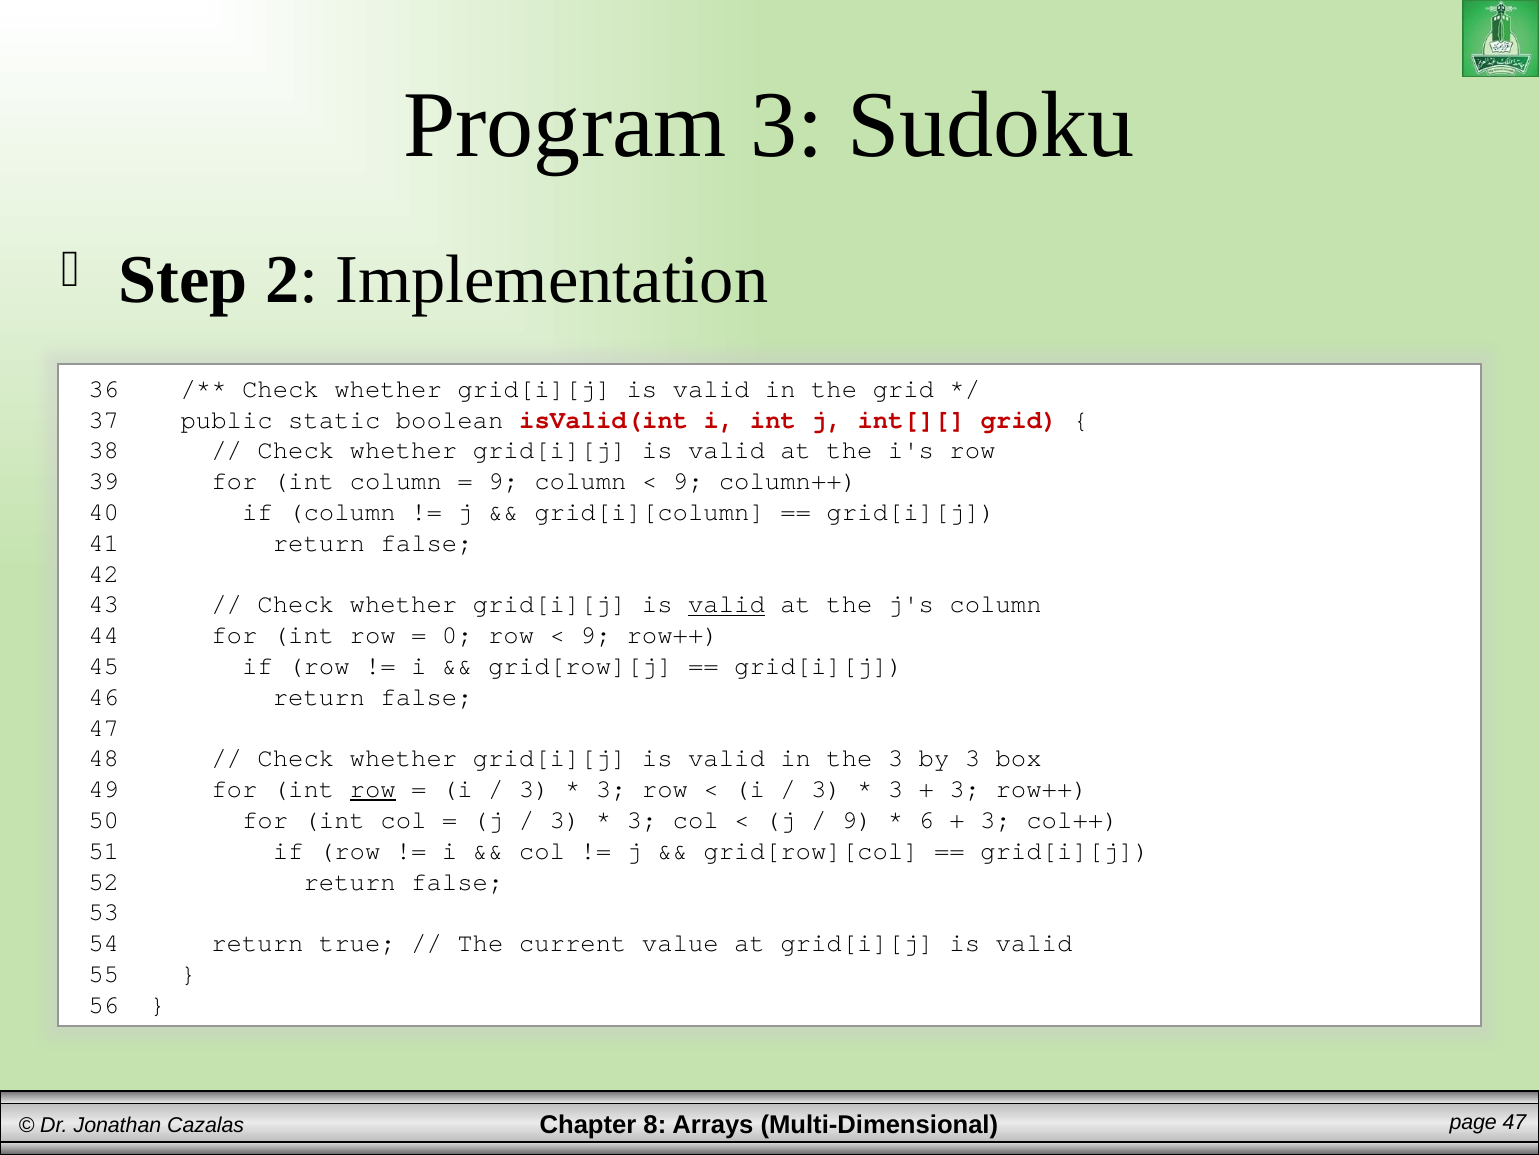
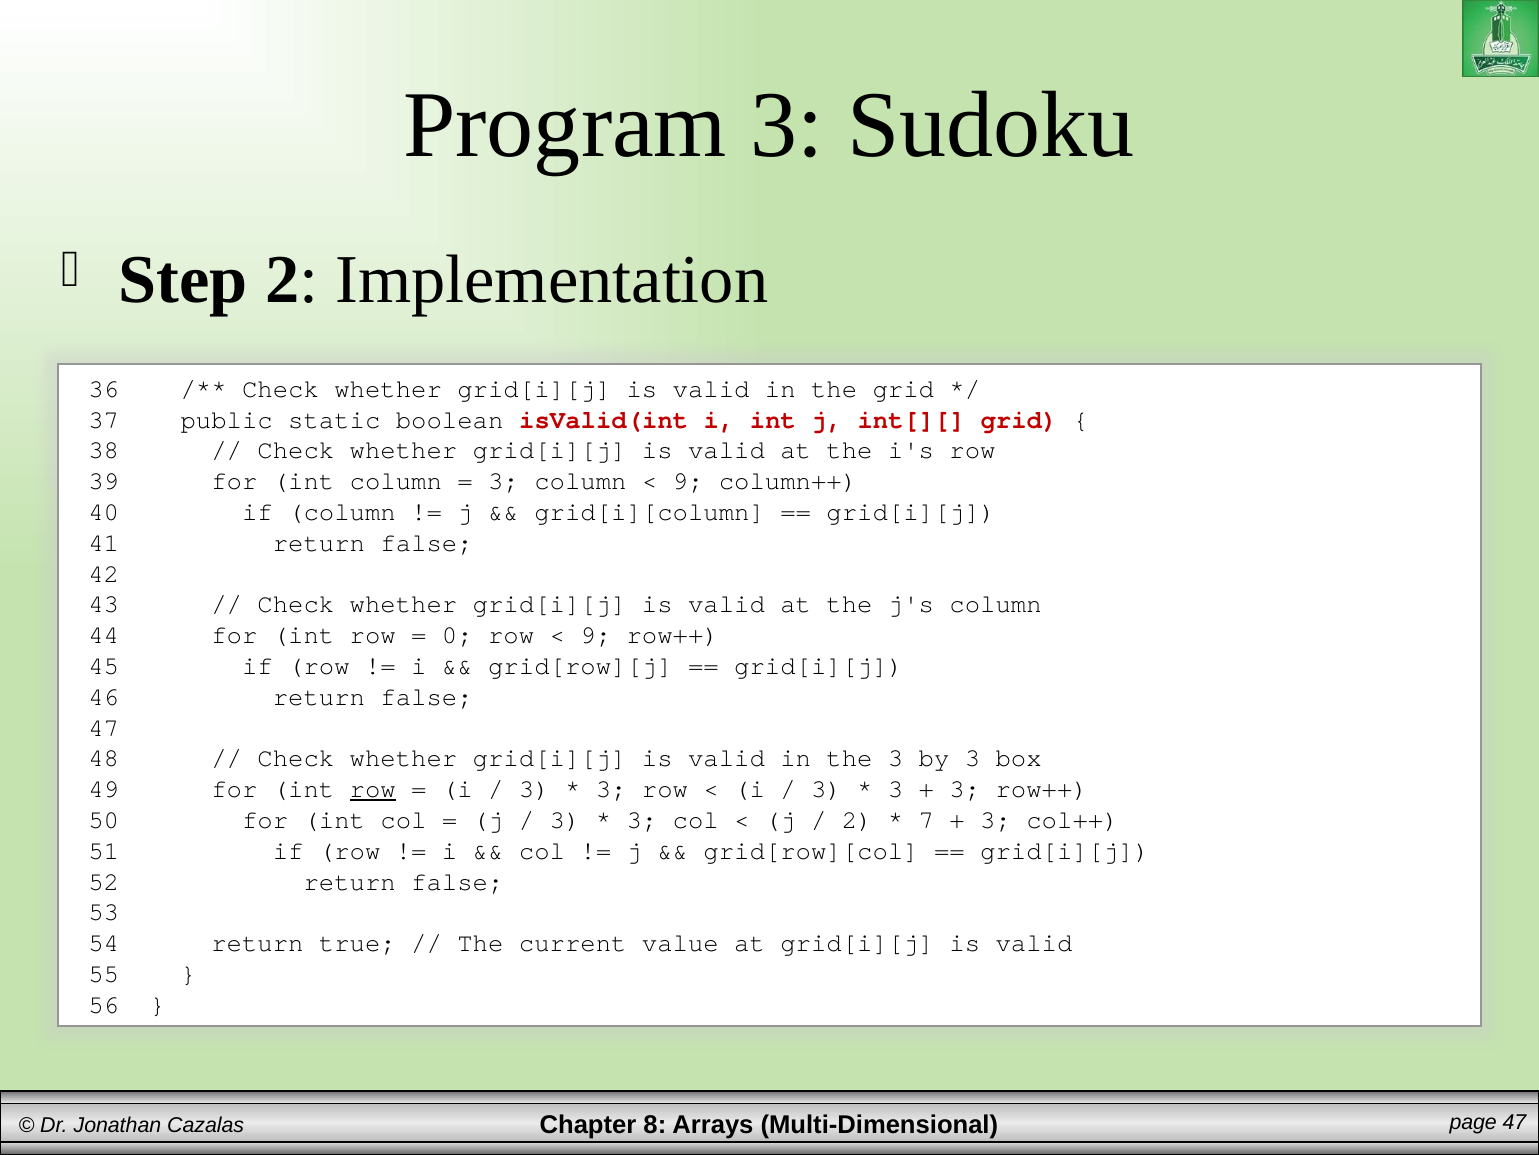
9 at (503, 481): 9 -> 3
valid at (726, 604) underline: present -> none
9 at (857, 819): 9 -> 2
6: 6 -> 7
